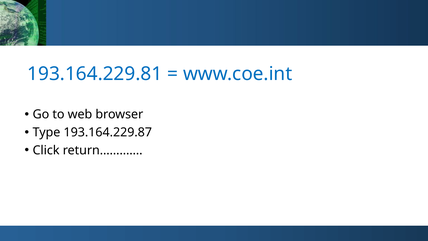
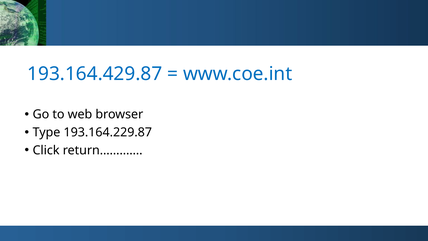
193.164.229.81: 193.164.229.81 -> 193.164.429.87
